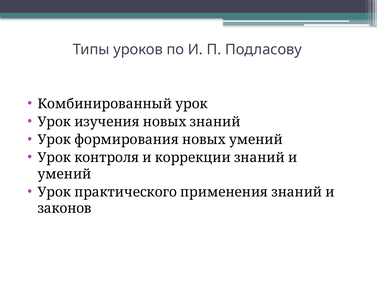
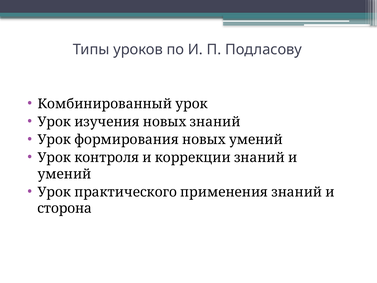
законов: законов -> сторона
